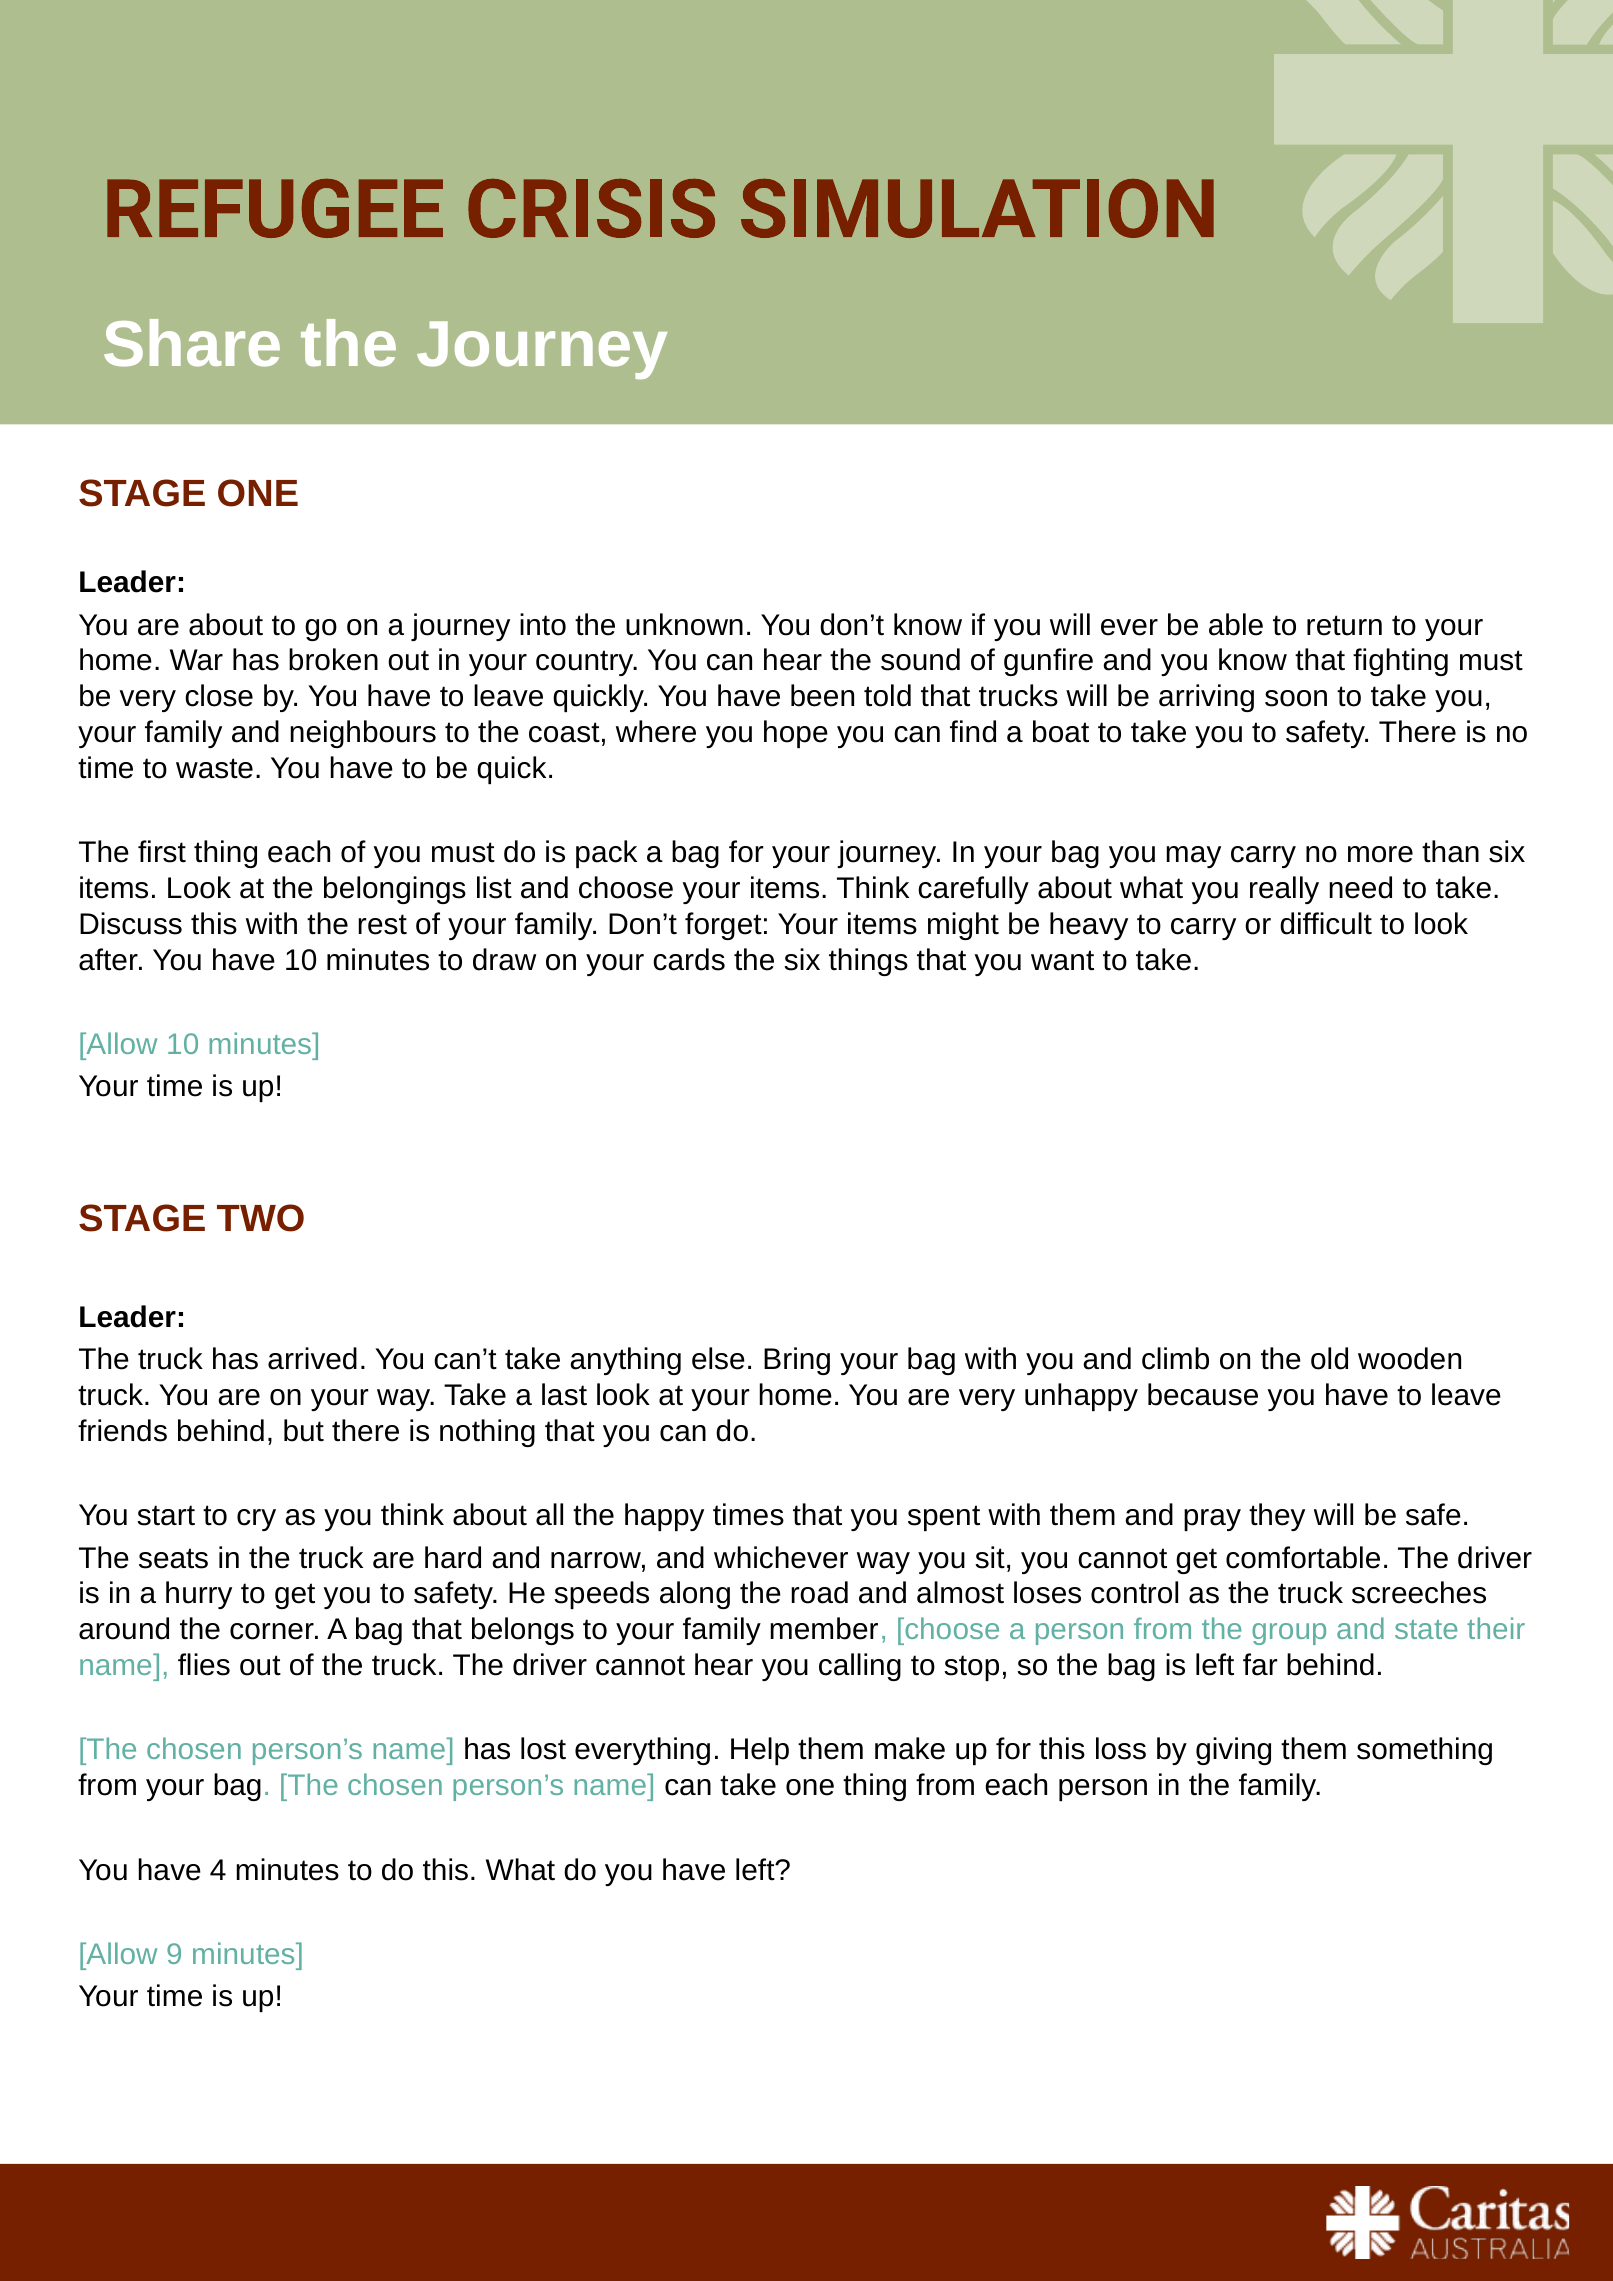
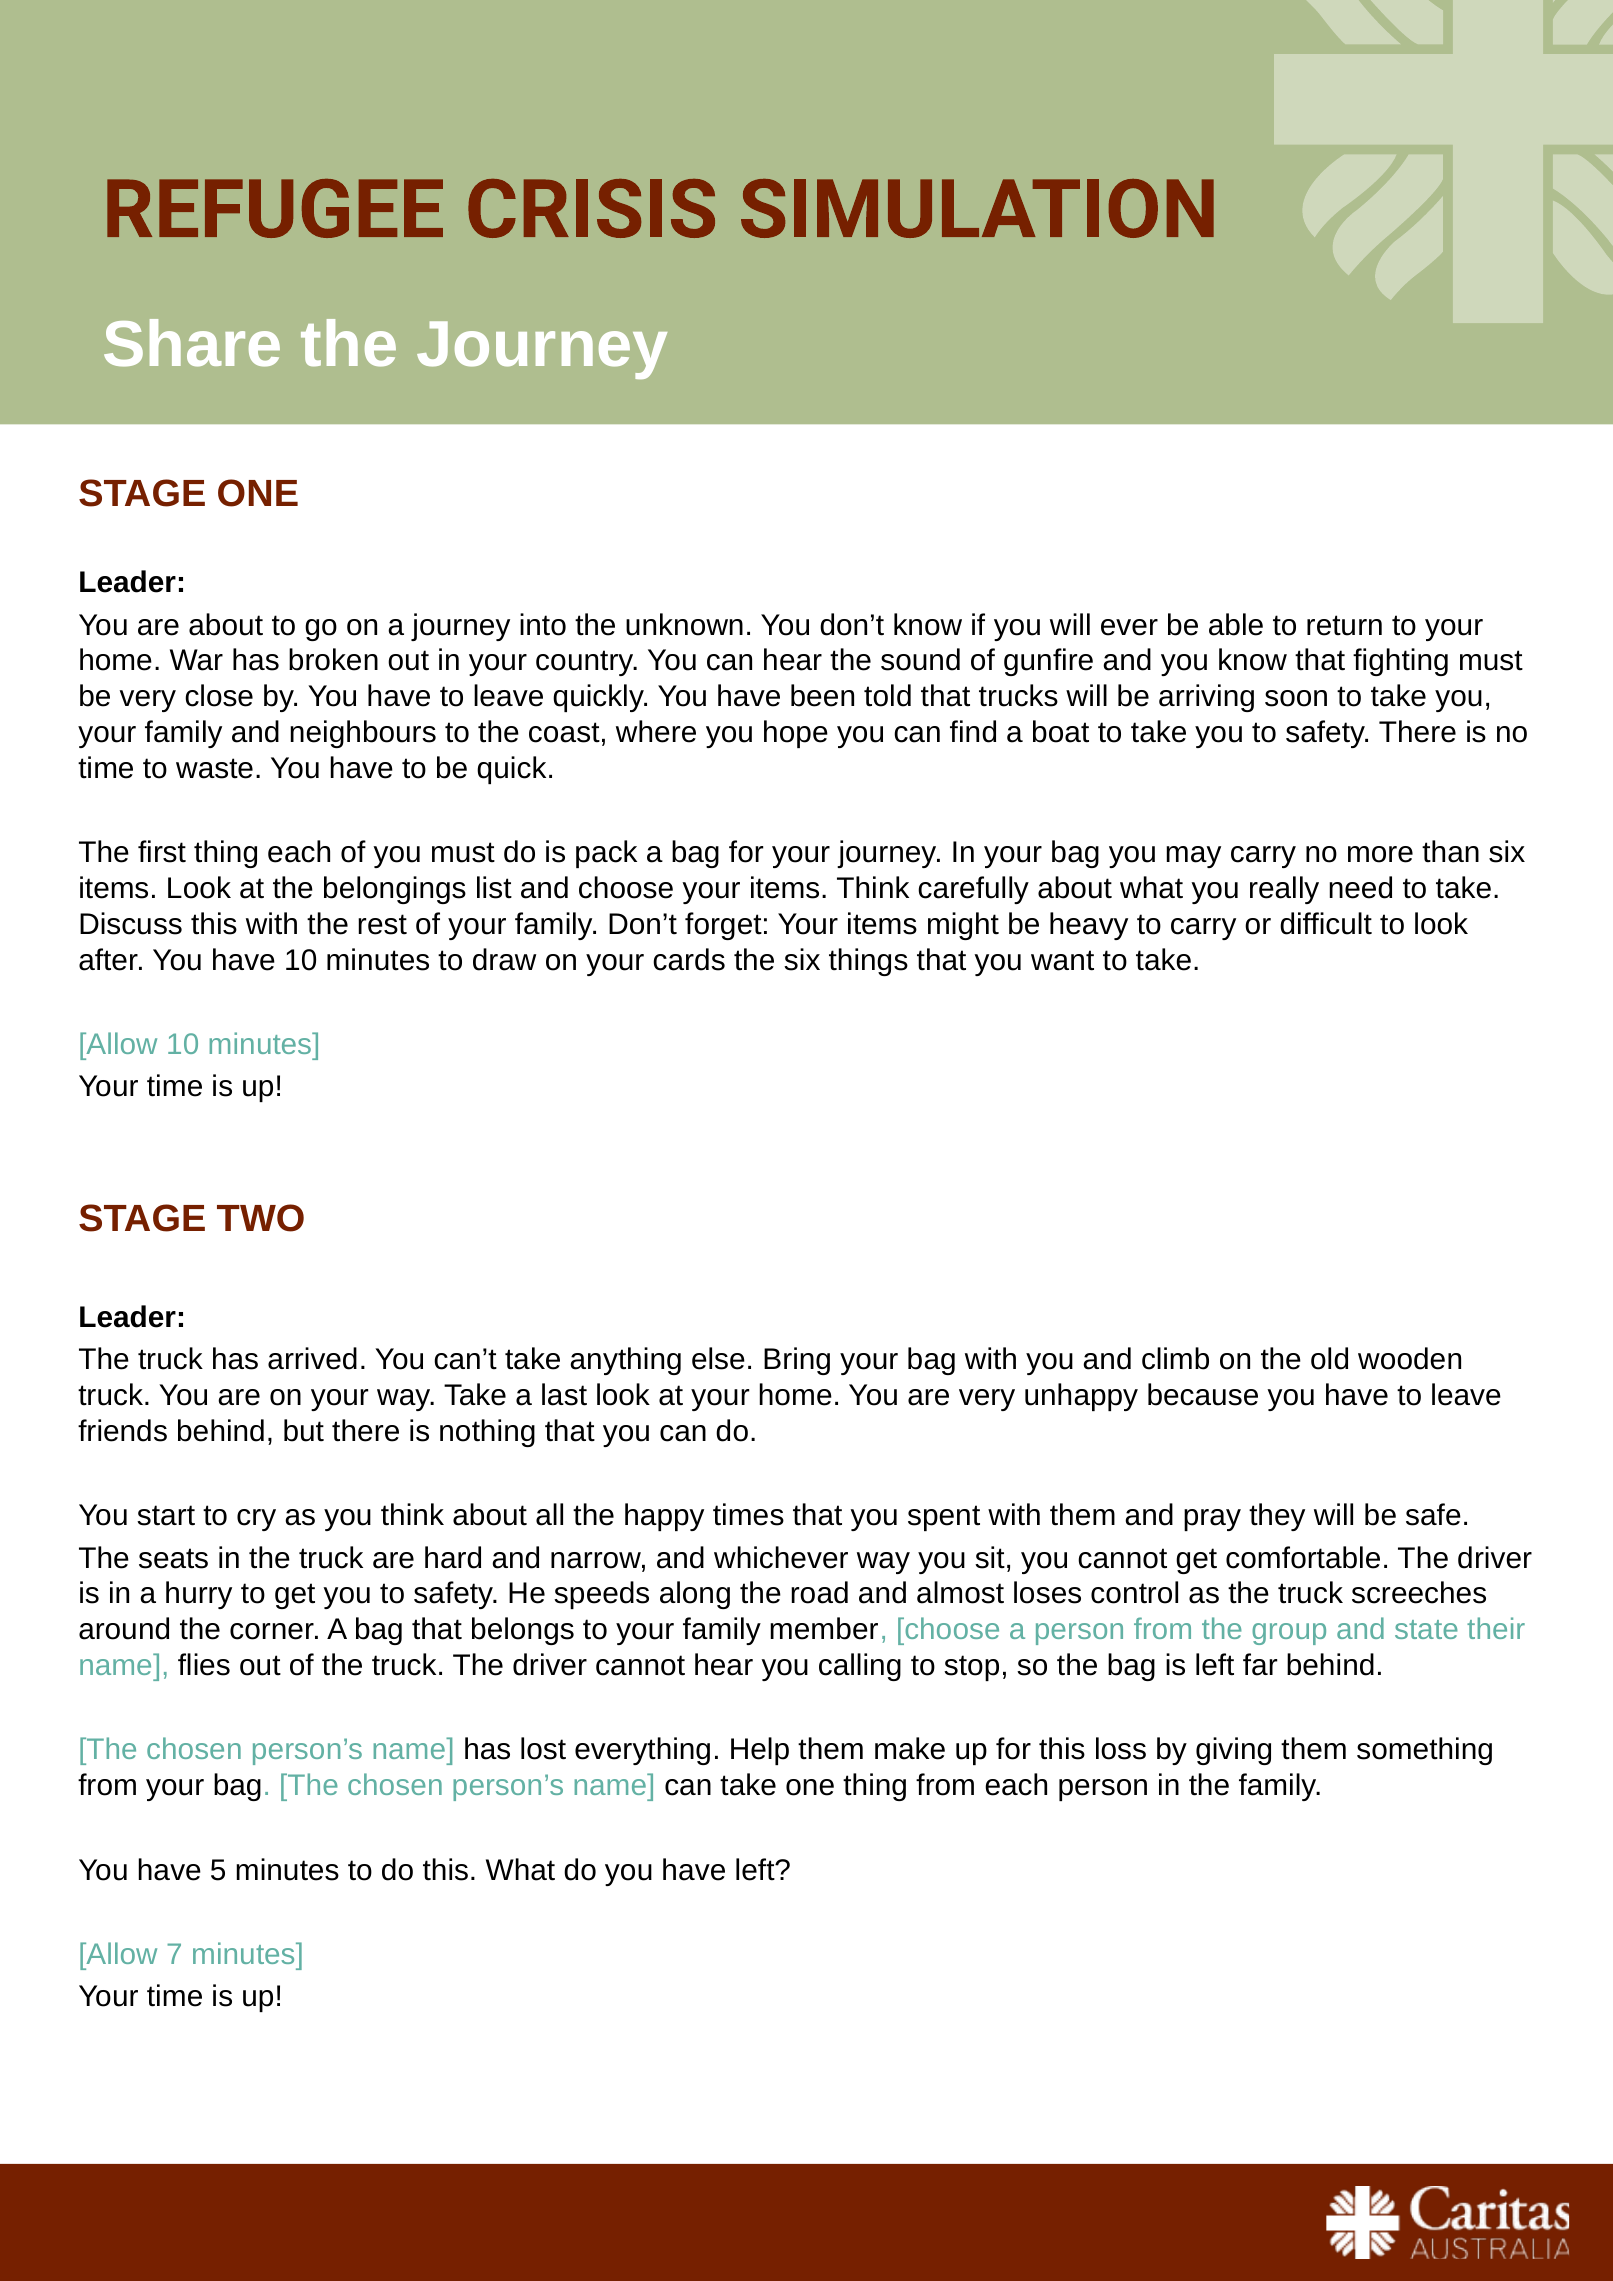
4: 4 -> 5
9: 9 -> 7
